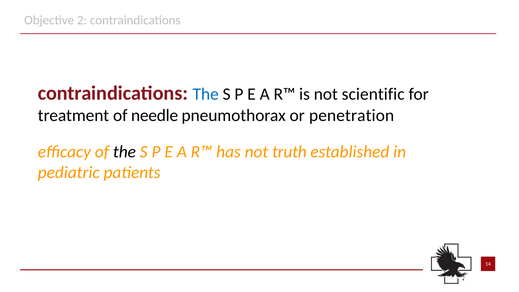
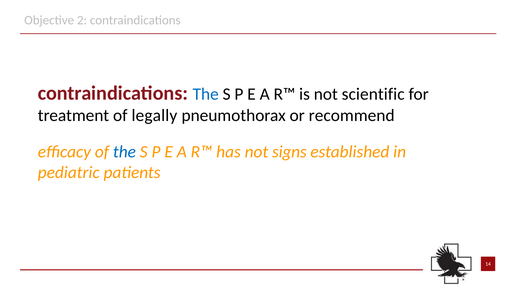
needle: needle -> legally
penetration: penetration -> recommend
the at (124, 152) colour: black -> blue
truth: truth -> signs
